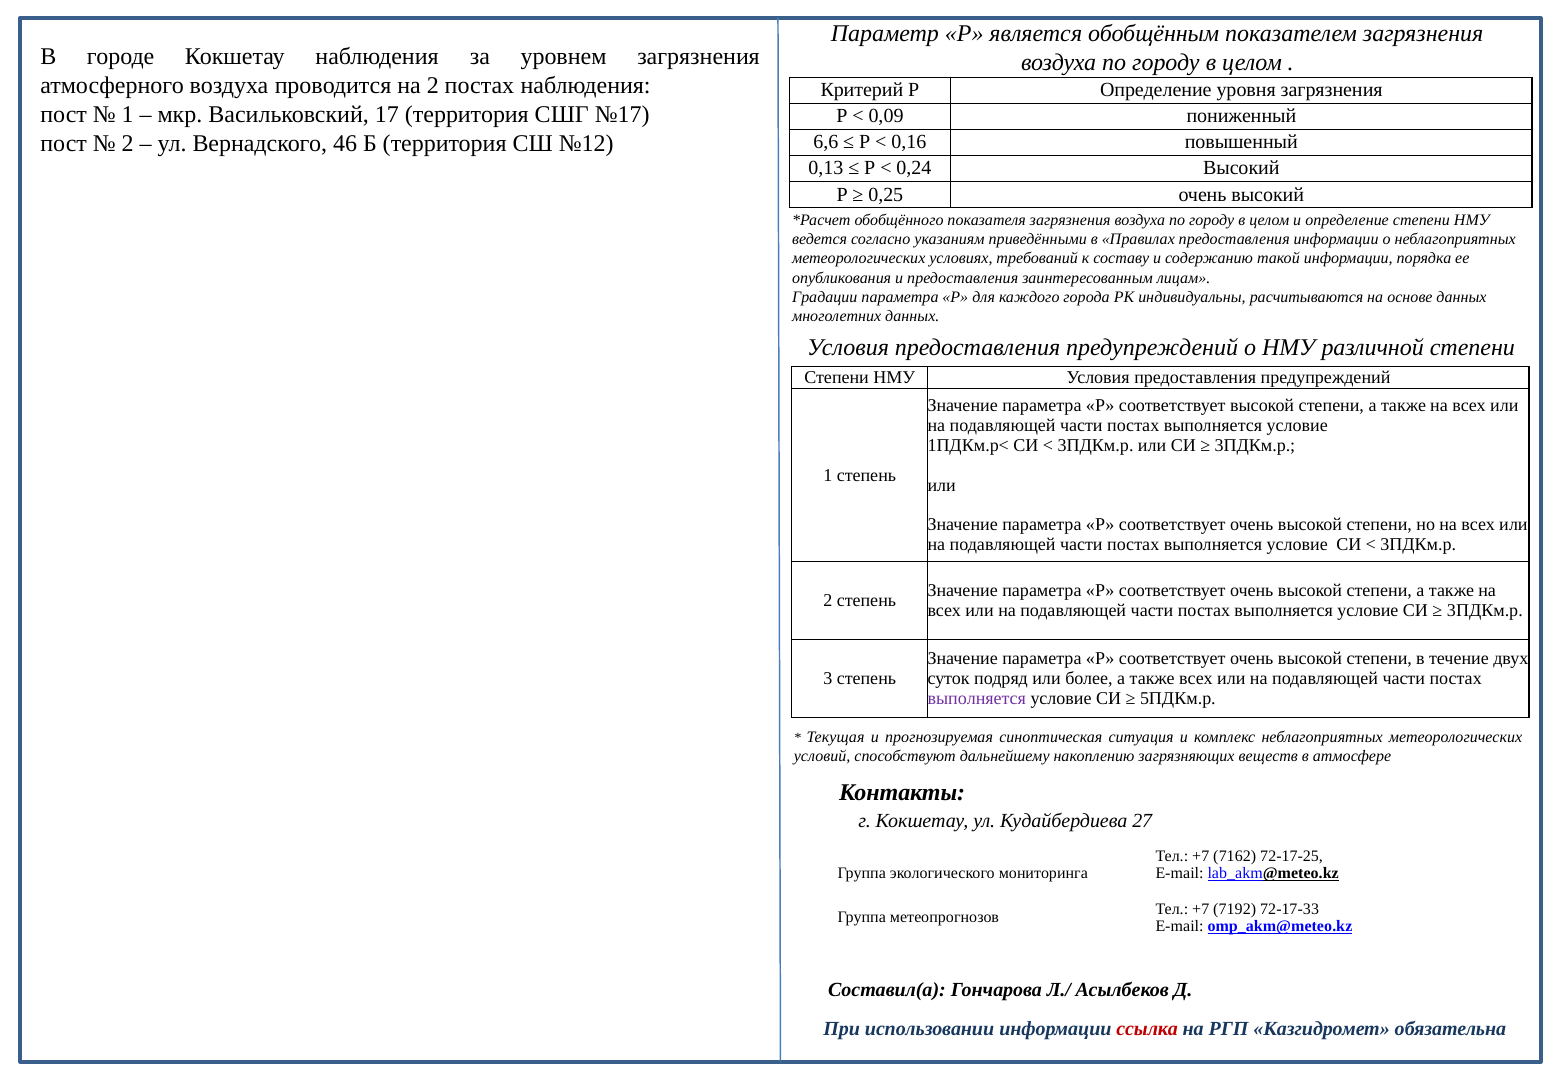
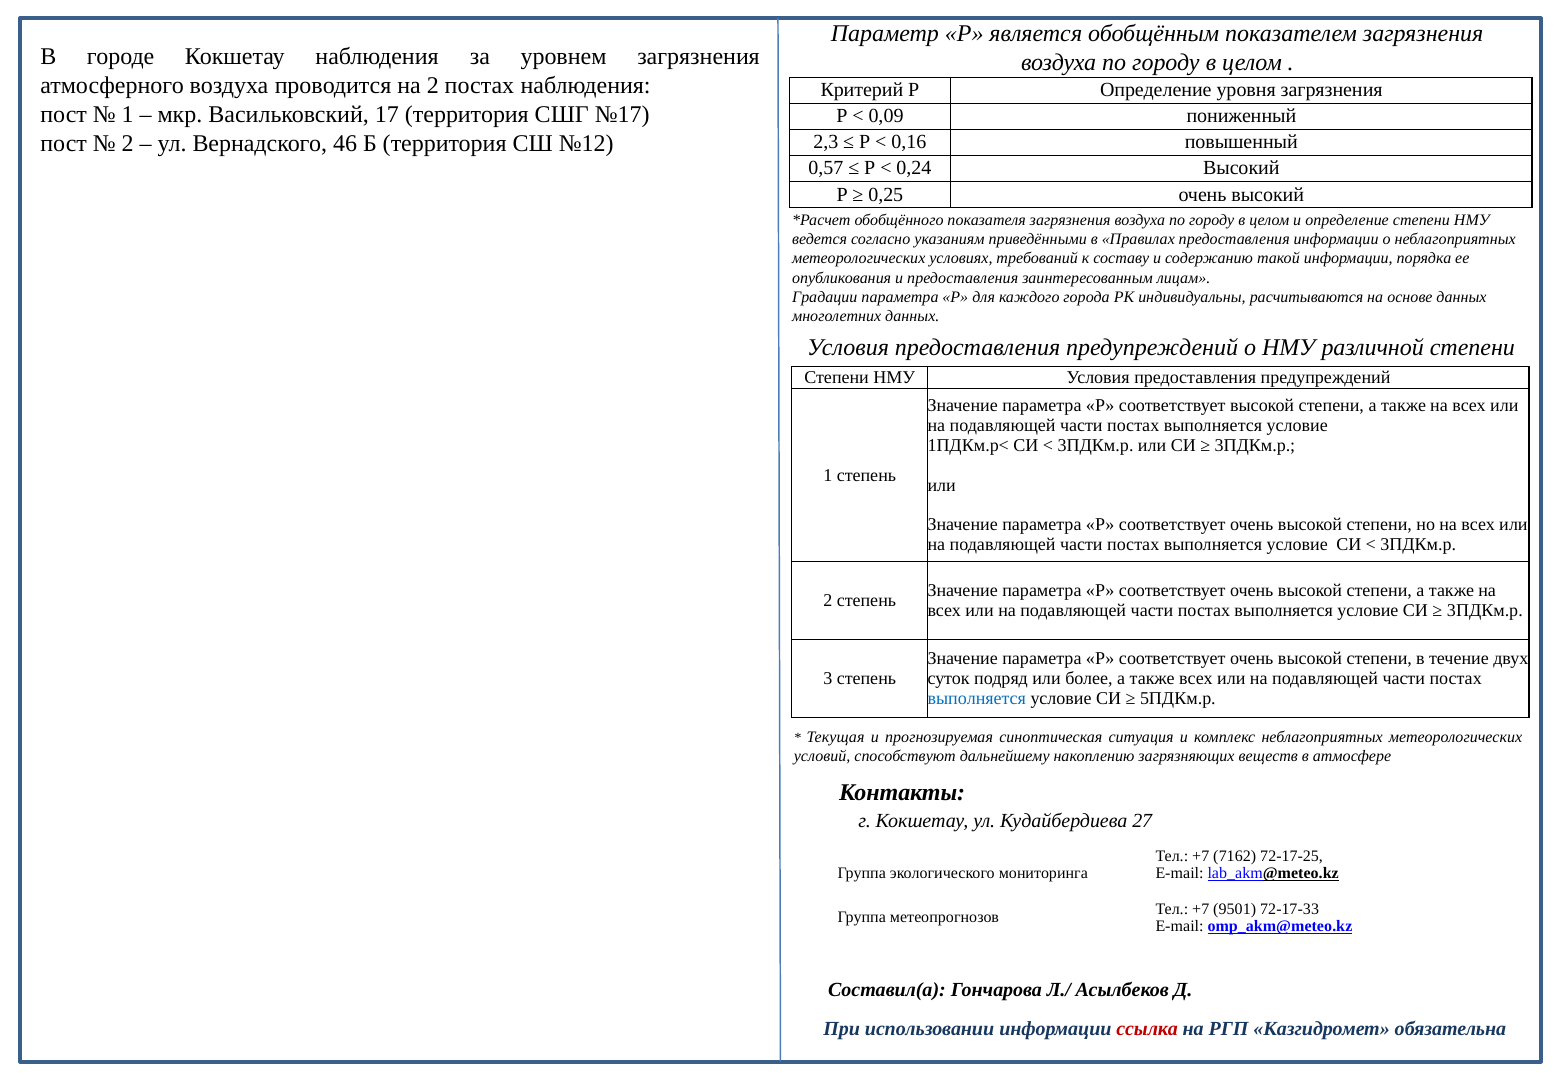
6,6: 6,6 -> 2,3
0,13: 0,13 -> 0,57
выполняется at (977, 699) colour: purple -> blue
7192: 7192 -> 9501
